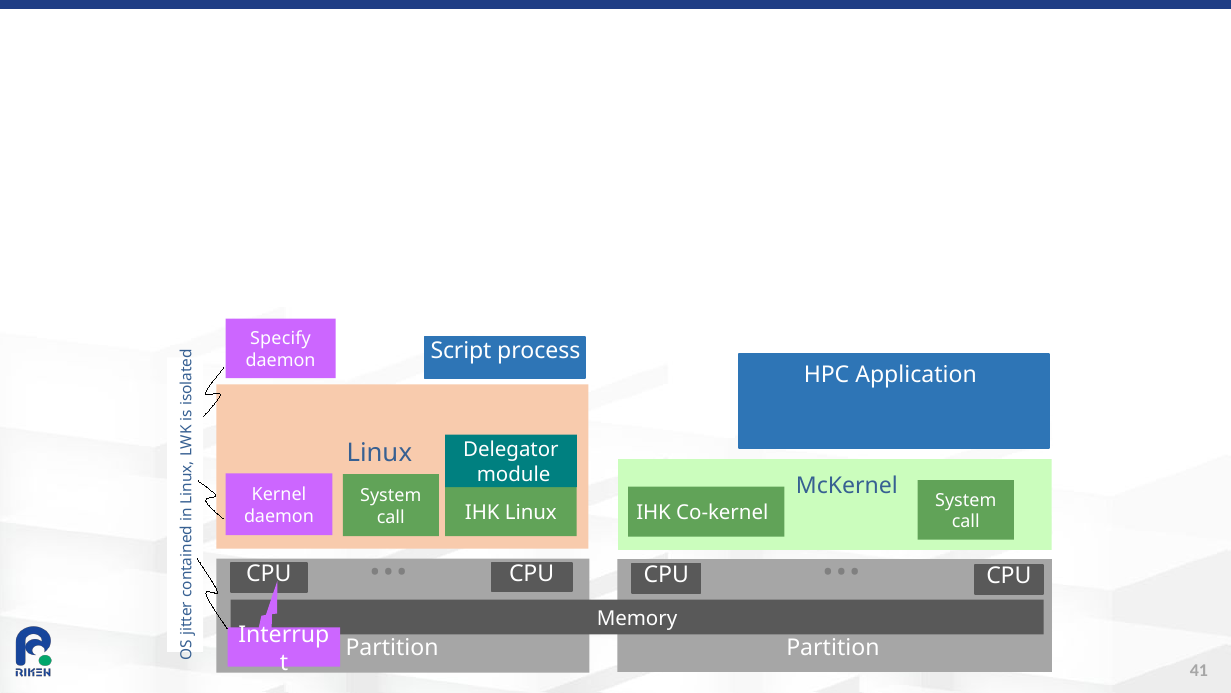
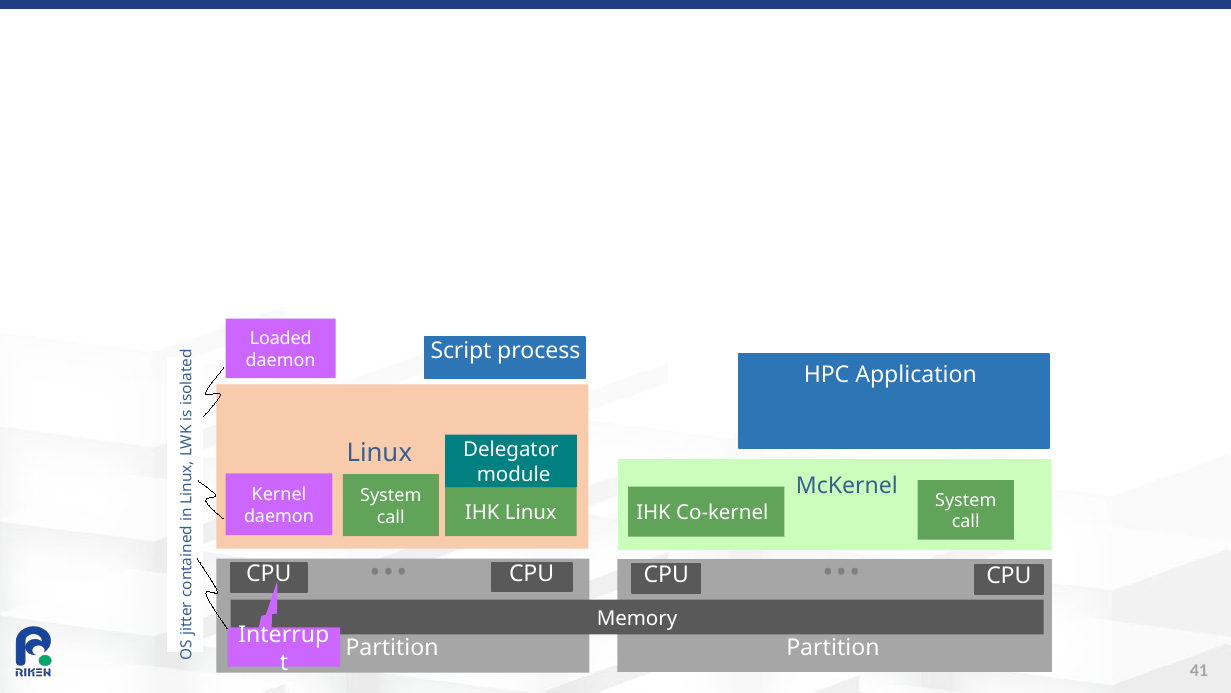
Specify: Specify -> Loaded
